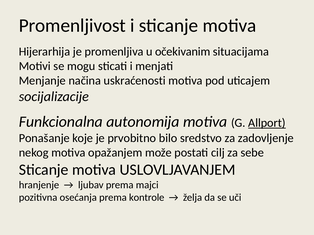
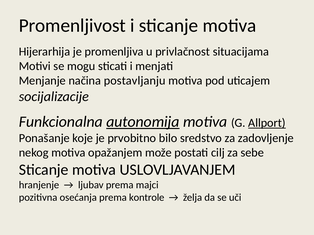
očekivanim: očekivanim -> privlačnost
uskraćenosti: uskraćenosti -> postavljanju
autonomija underline: none -> present
